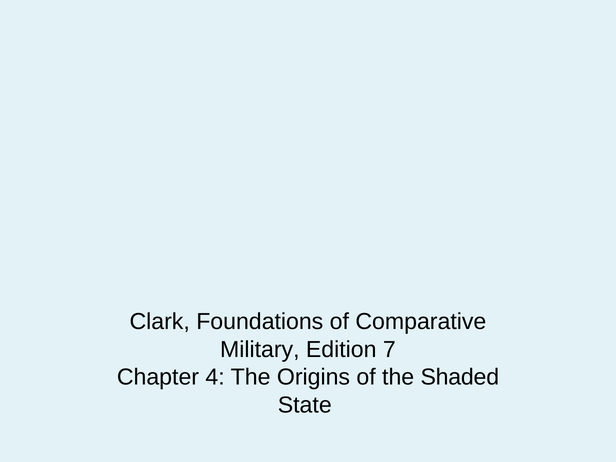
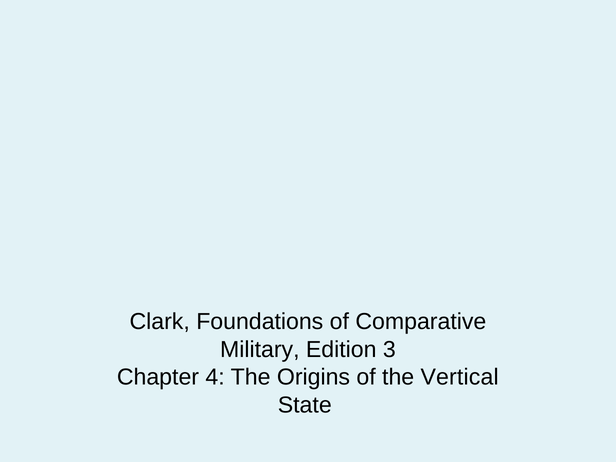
7: 7 -> 3
Shaded: Shaded -> Vertical
